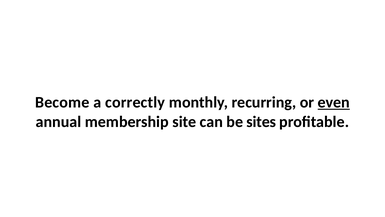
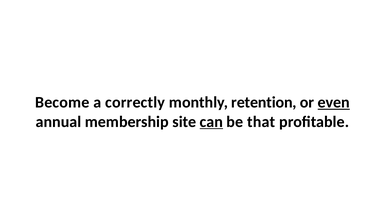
recurring: recurring -> retention
can underline: none -> present
sites: sites -> that
